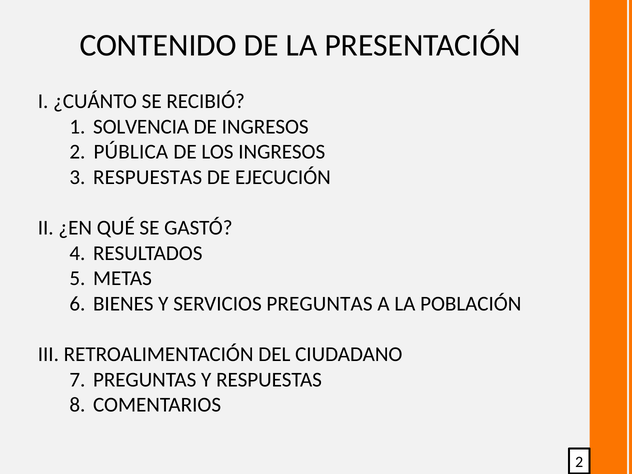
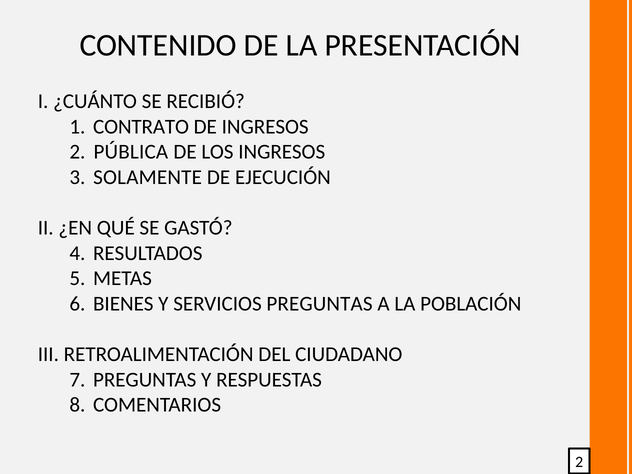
SOLVENCIA: SOLVENCIA -> CONTRATO
RESPUESTAS at (148, 177): RESPUESTAS -> SOLAMENTE
